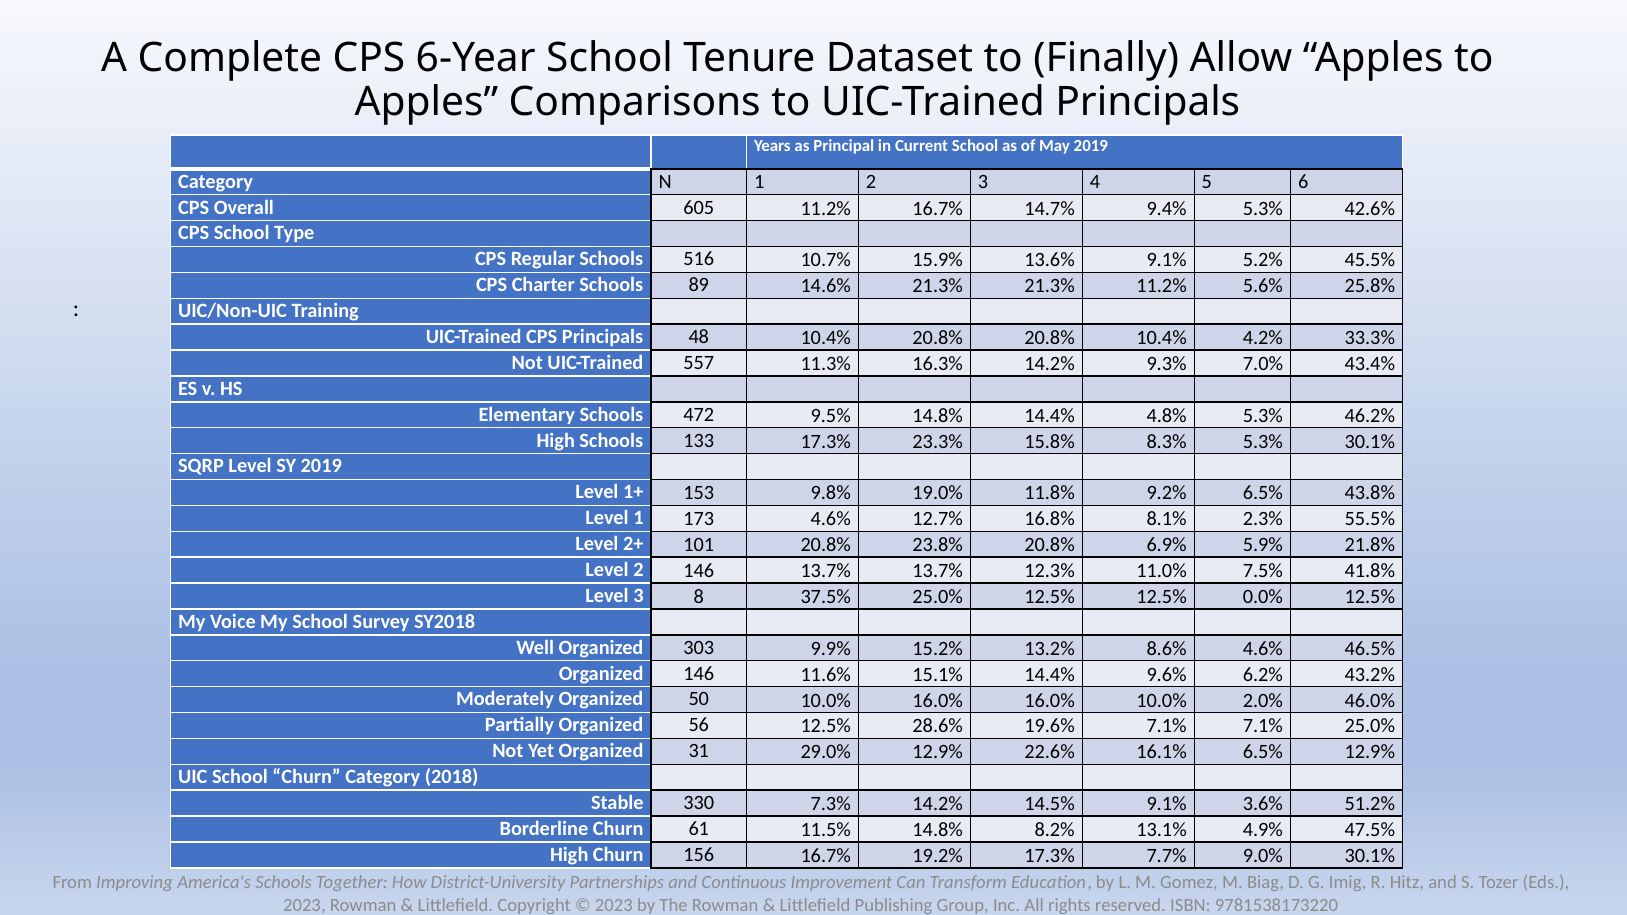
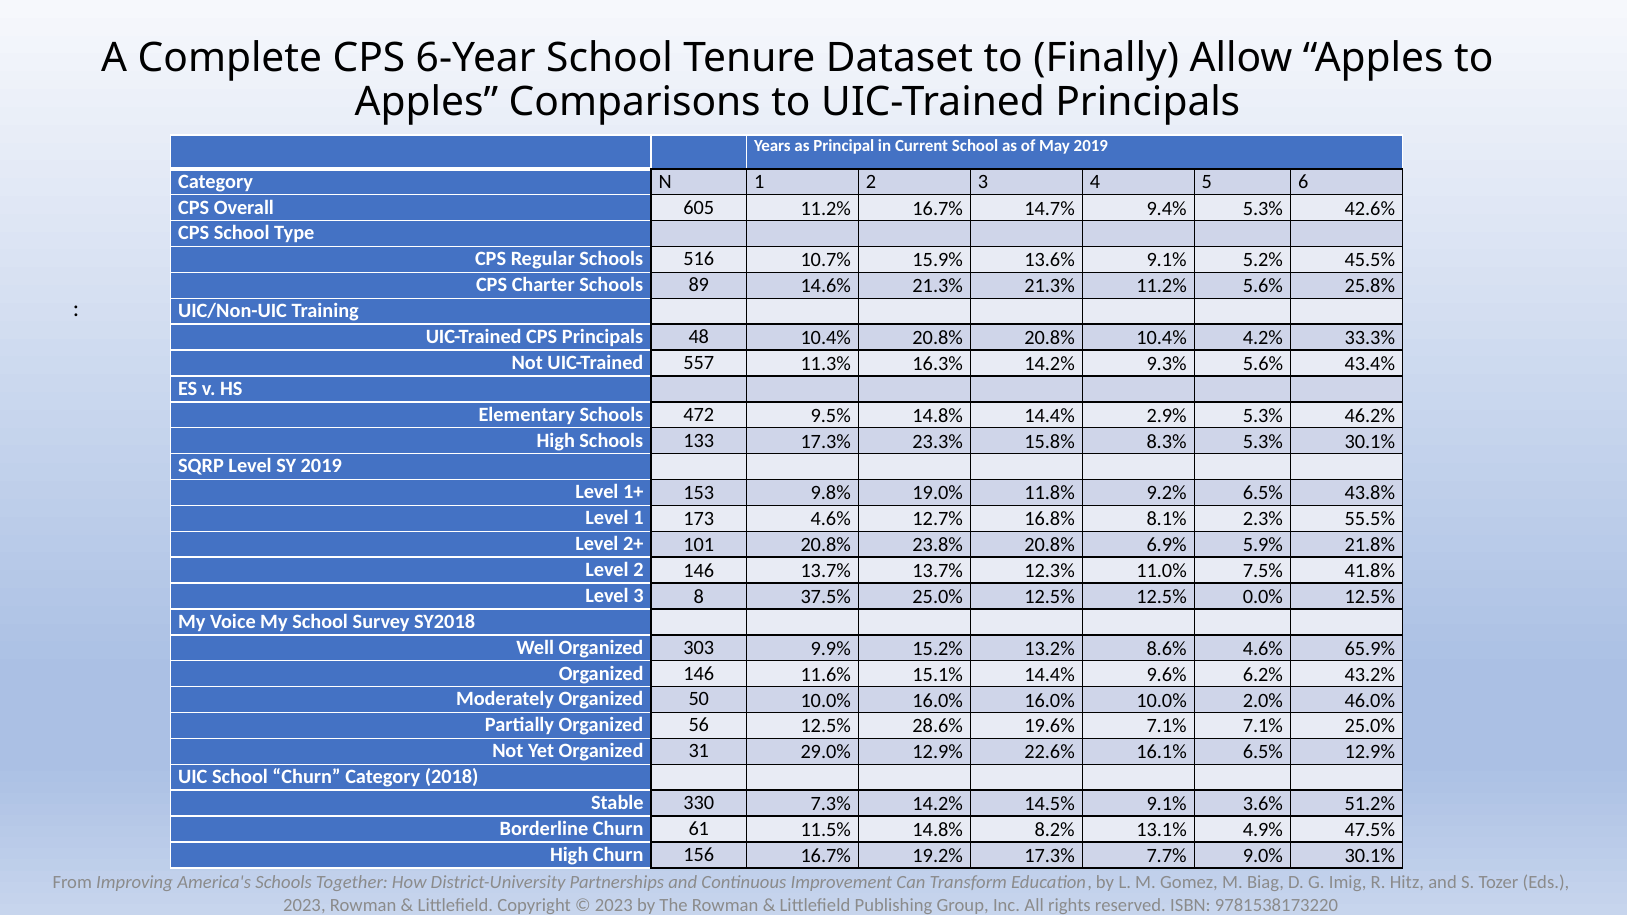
9.3% 7.0%: 7.0% -> 5.6%
4.8%: 4.8% -> 2.9%
46.5%: 46.5% -> 65.9%
